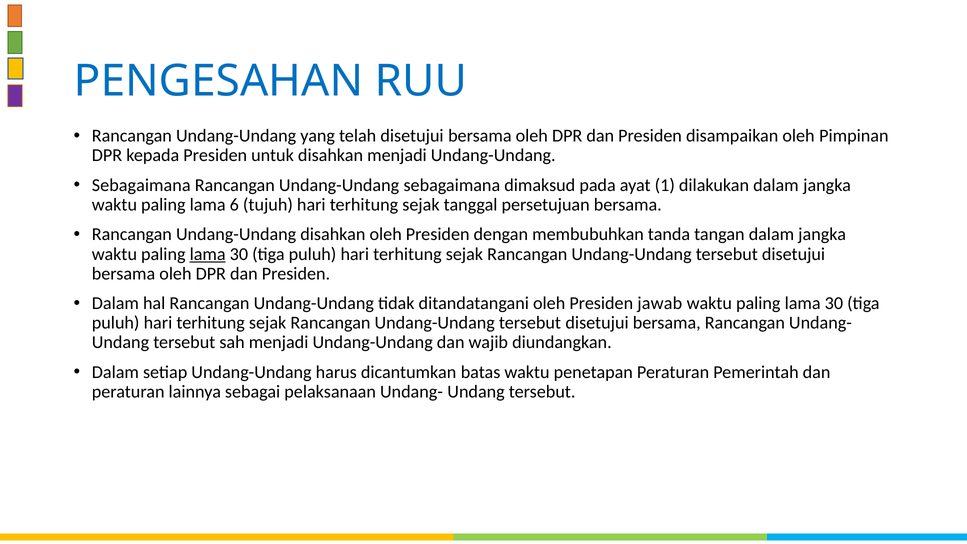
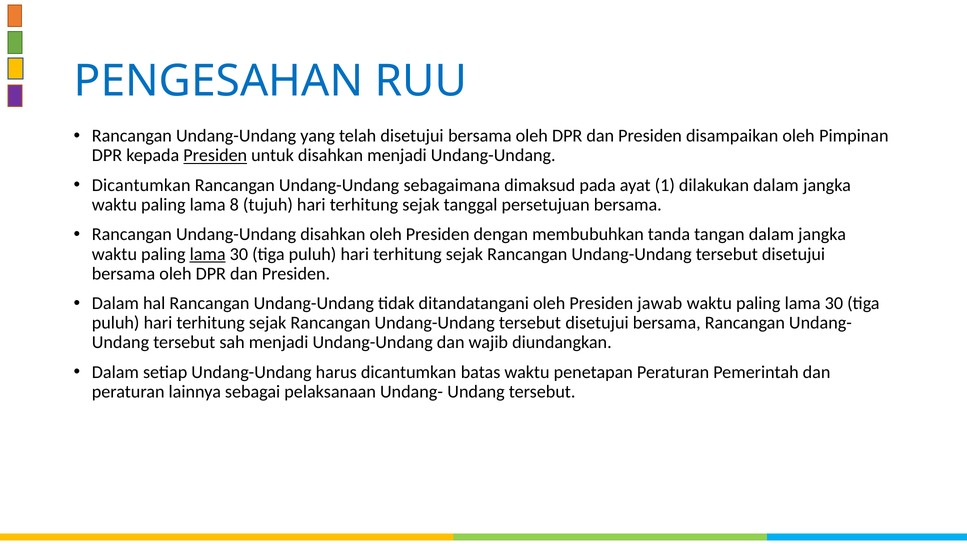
Presiden at (215, 155) underline: none -> present
Sebagaimana at (141, 185): Sebagaimana -> Dicantumkan
6: 6 -> 8
